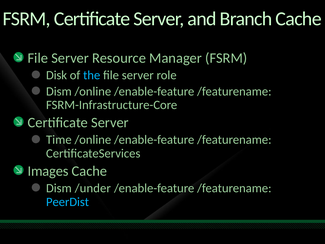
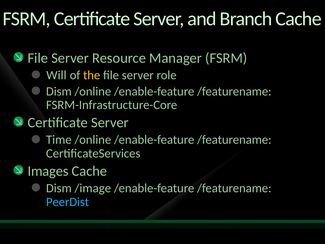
Disk: Disk -> Will
the colour: light blue -> yellow
/under: /under -> /image
